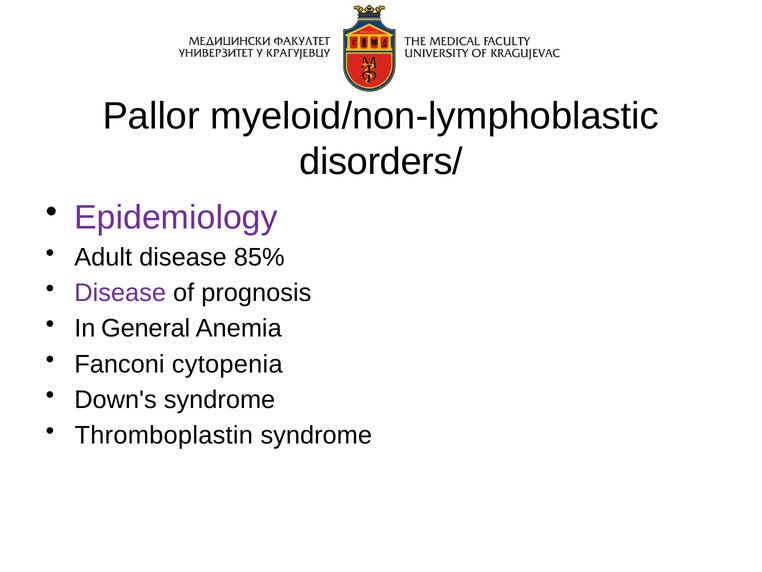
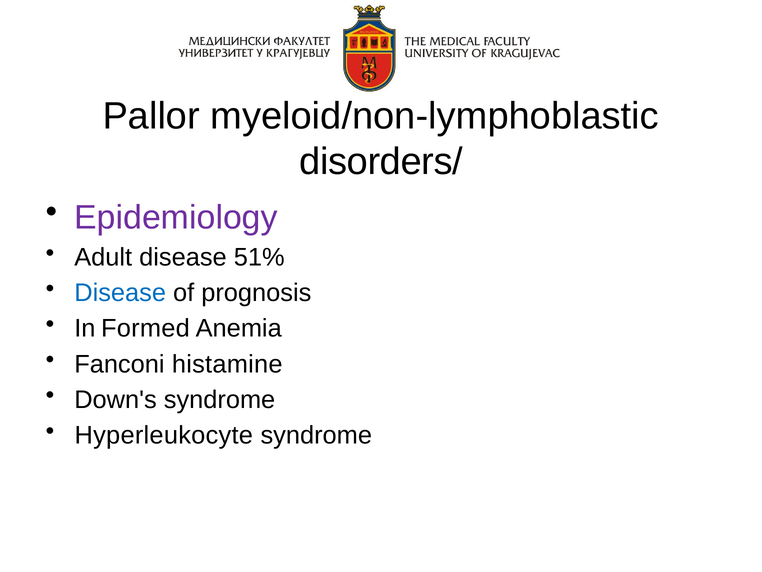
85%: 85% -> 51%
Disease at (120, 293) colour: purple -> blue
General: General -> Formed
cytopenia: cytopenia -> histamine
Thromboplastin: Thromboplastin -> Hyperleukocyte
